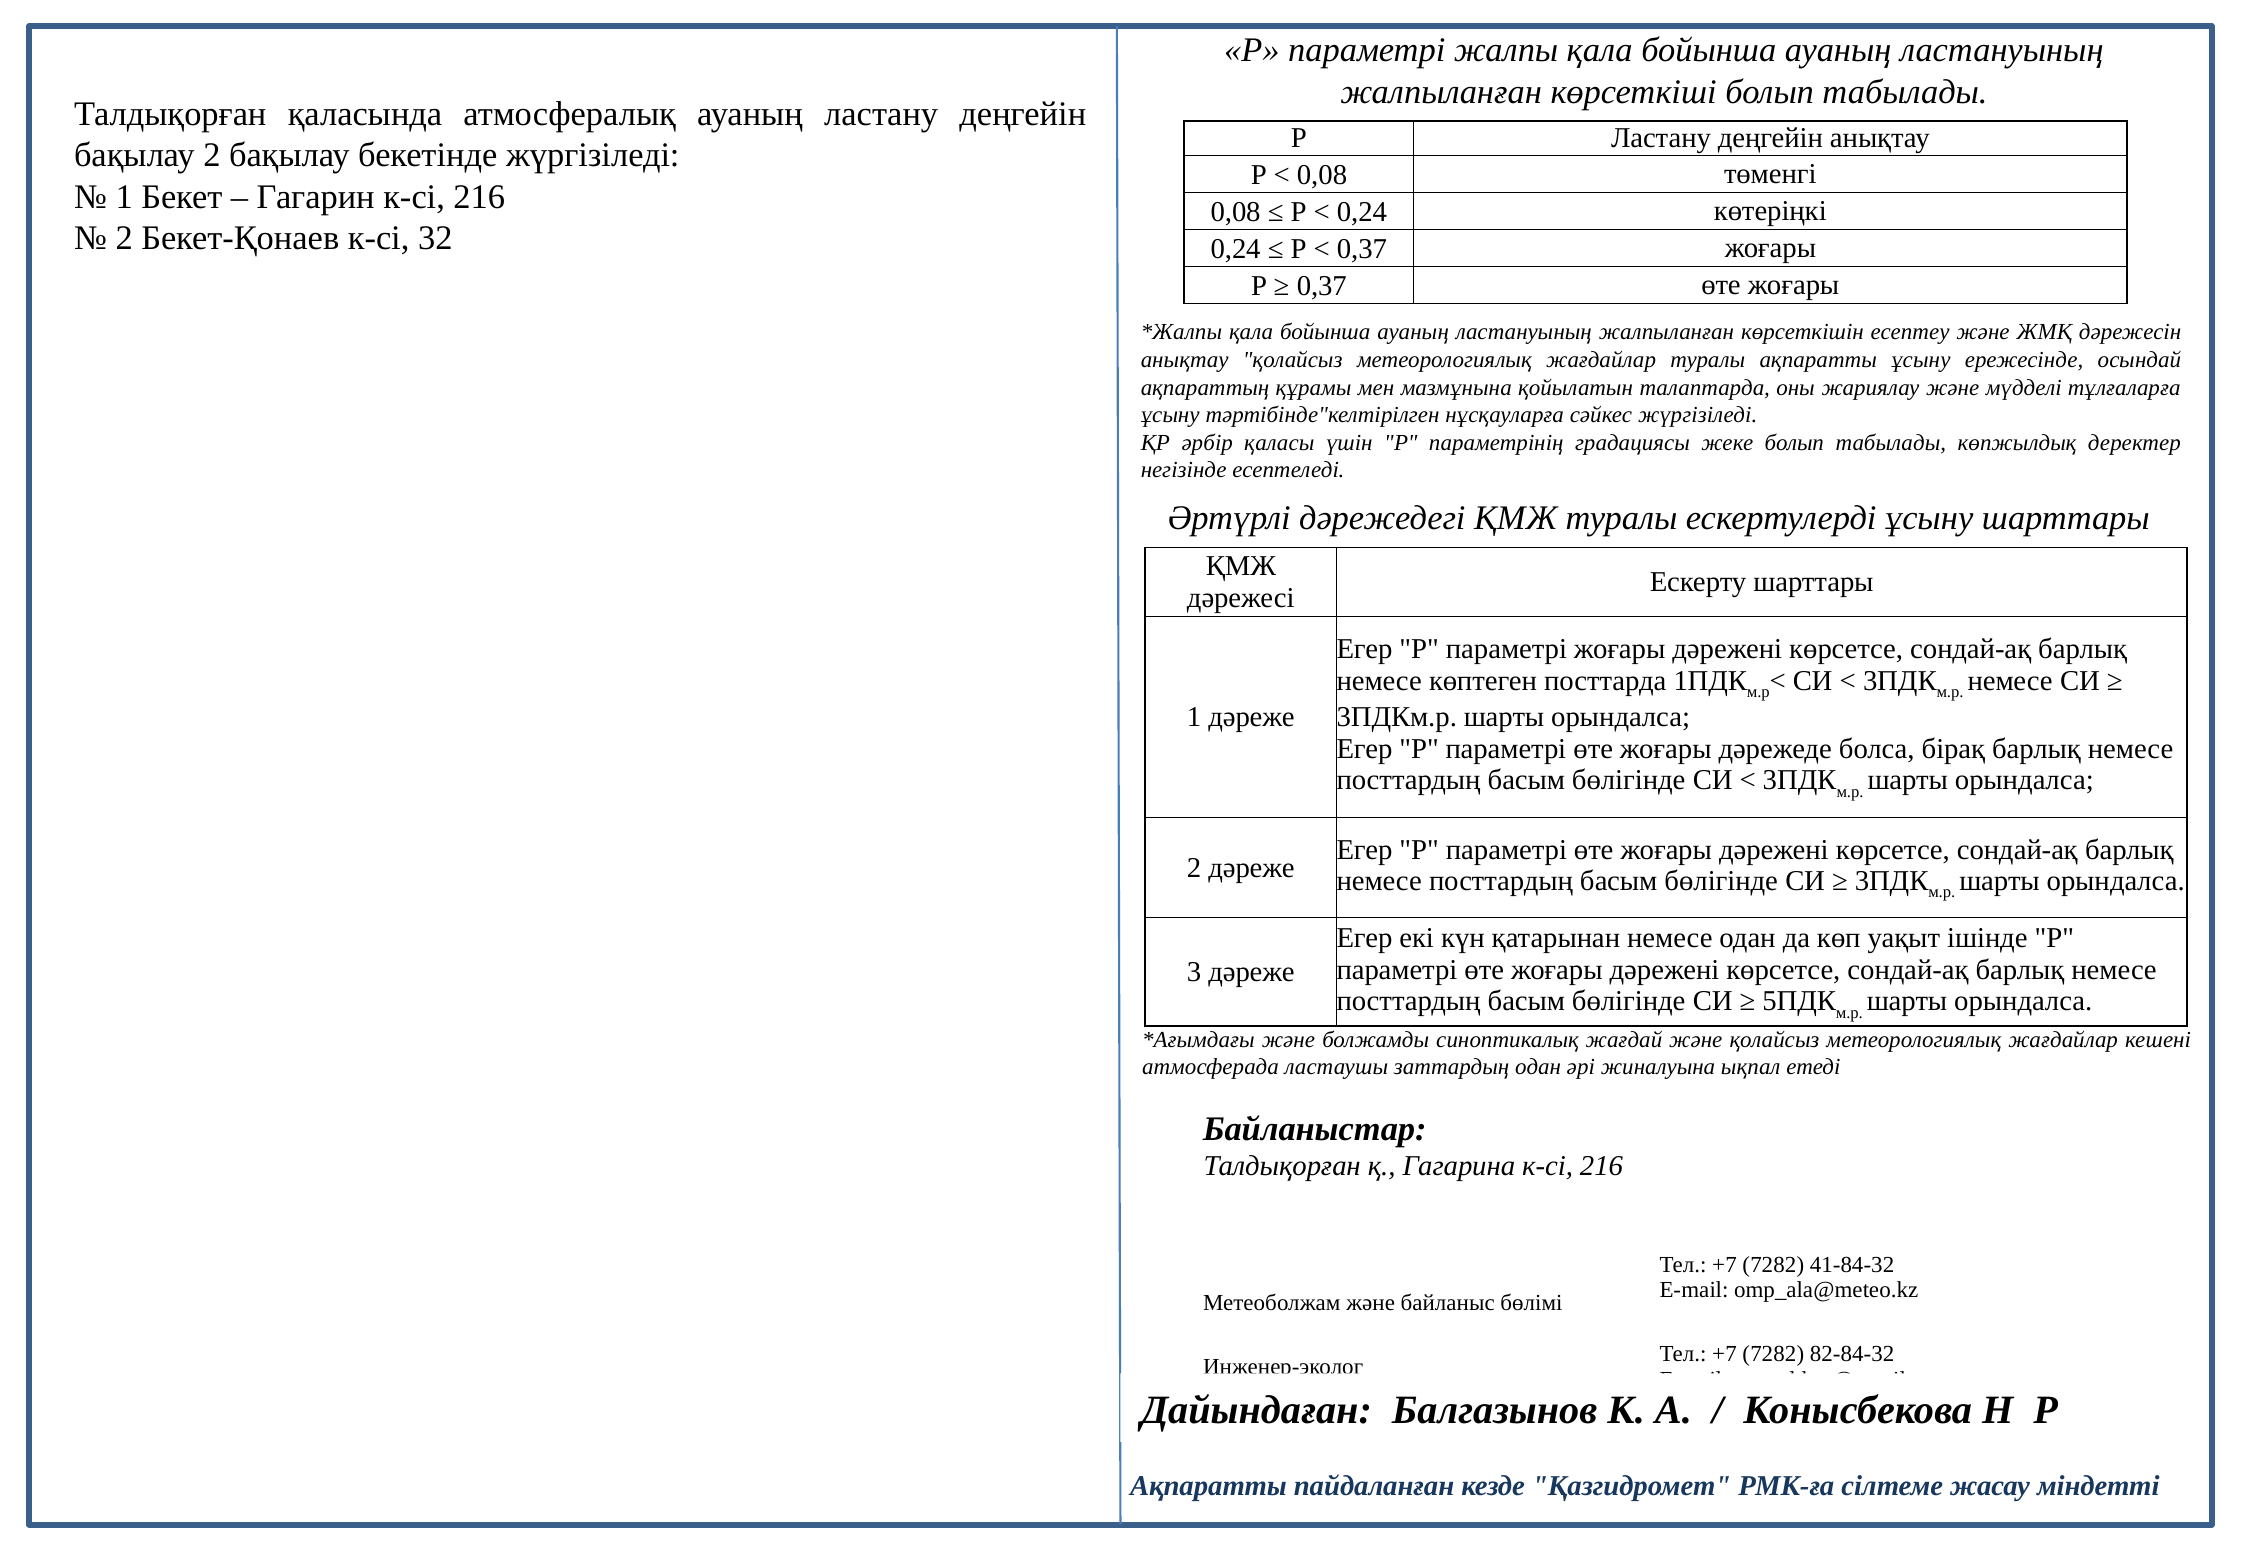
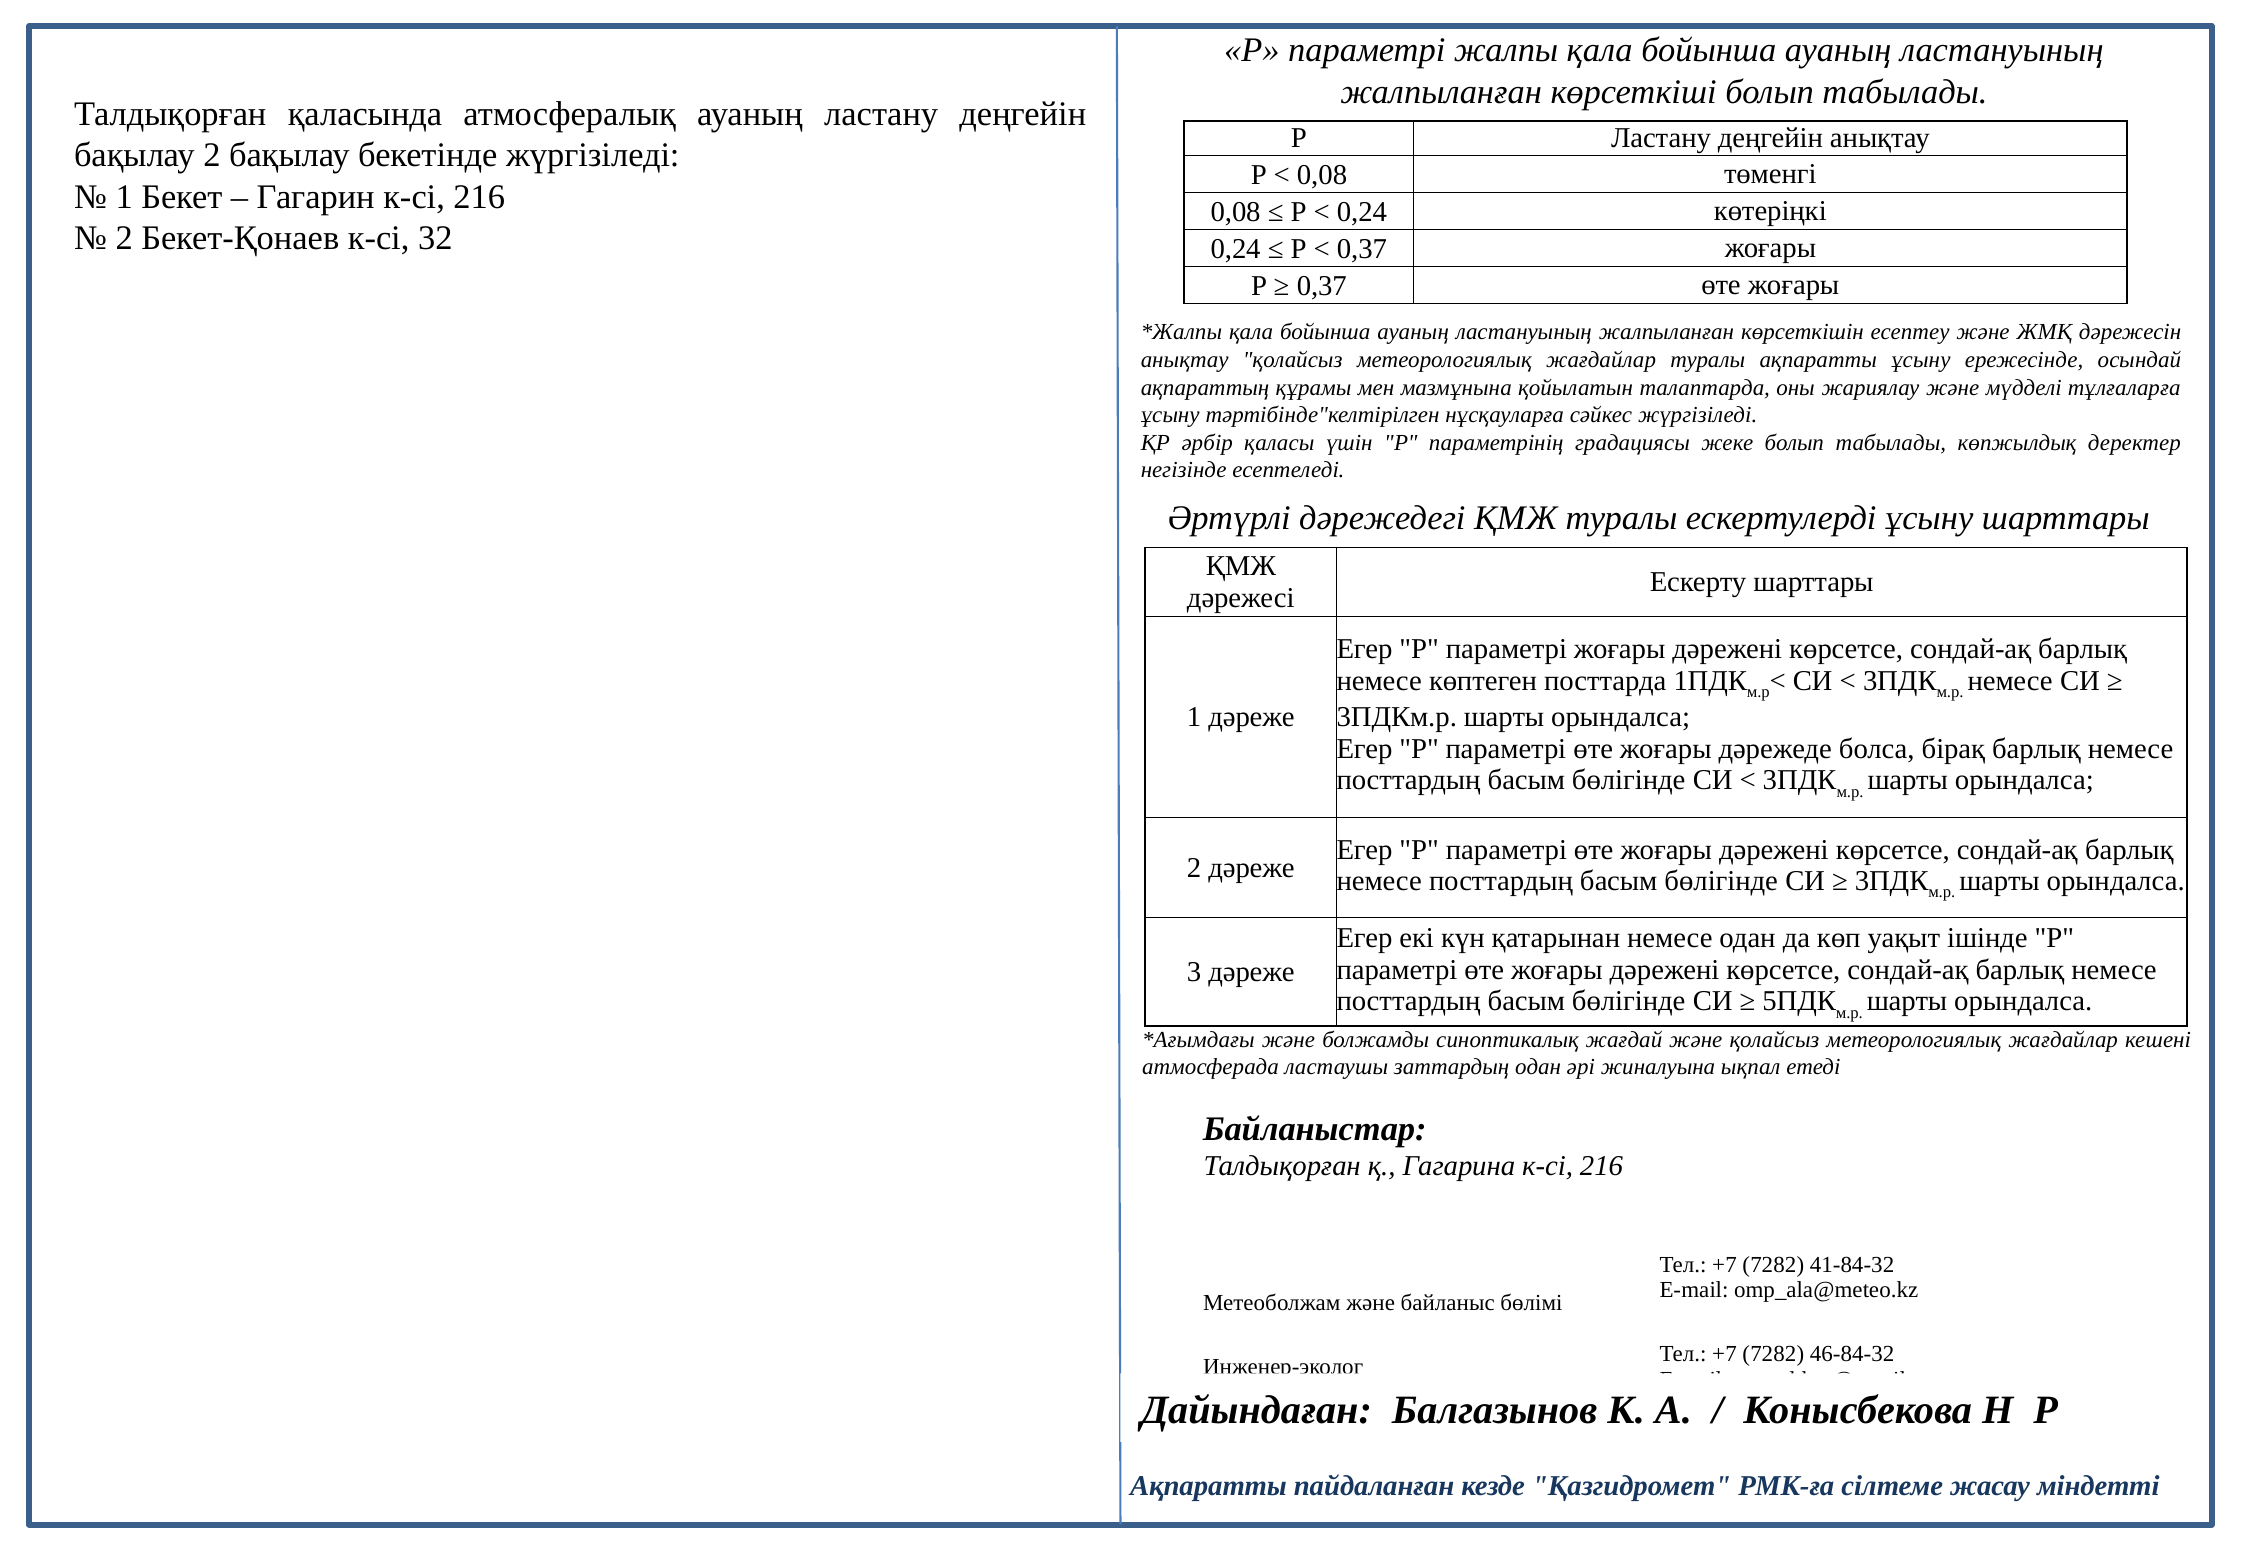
82-84-32: 82-84-32 -> 46-84-32
